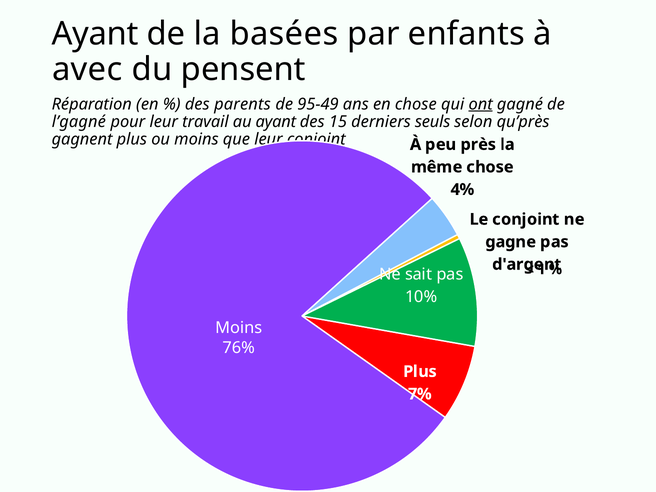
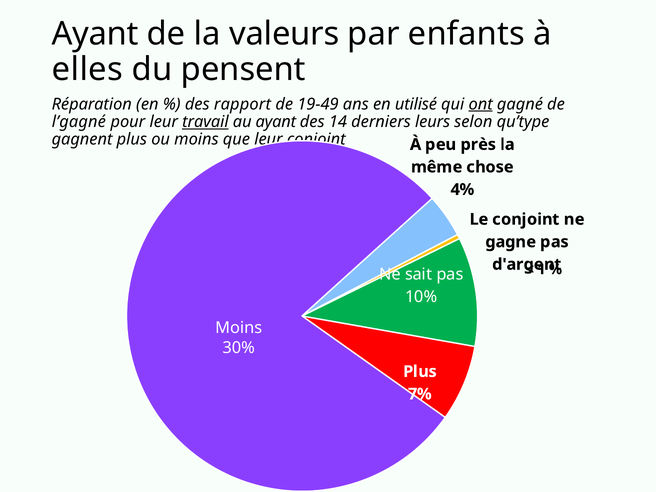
basées: basées -> valeurs
avec: avec -> elles
parents: parents -> rapport
95-49: 95-49 -> 19-49
en chose: chose -> utilisé
travail underline: none -> present
15: 15 -> 14
seuls: seuls -> leurs
qu’près: qu’près -> qu’type
76%: 76% -> 30%
